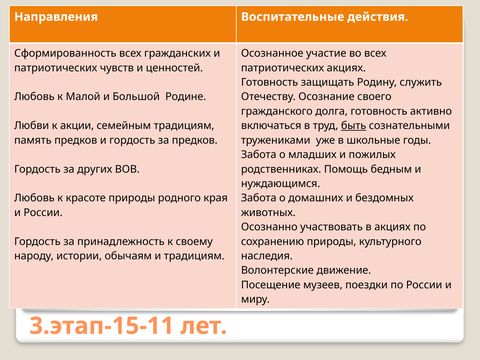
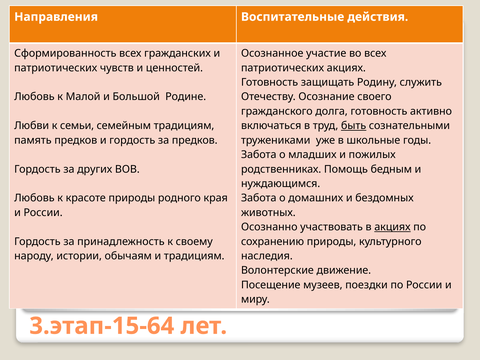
акции: акции -> семьи
акциях at (392, 227) underline: none -> present
3.этап-15-11: 3.этап-15-11 -> 3.этап-15-64
